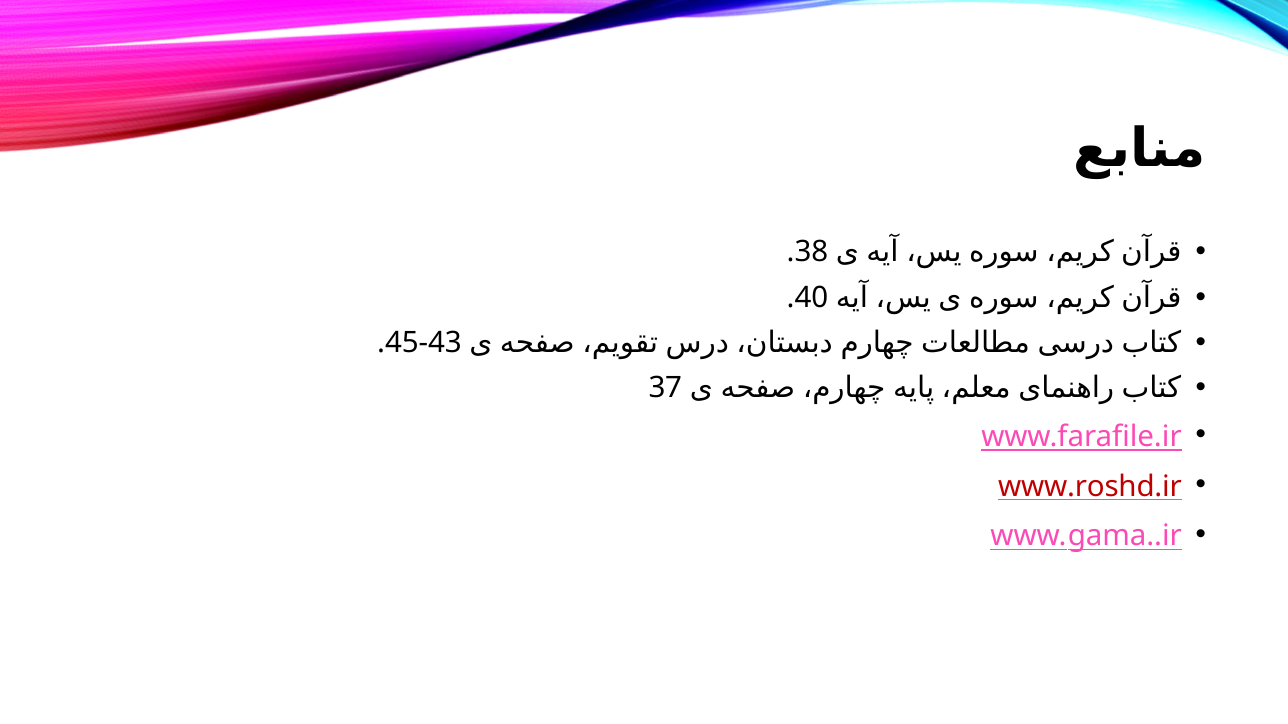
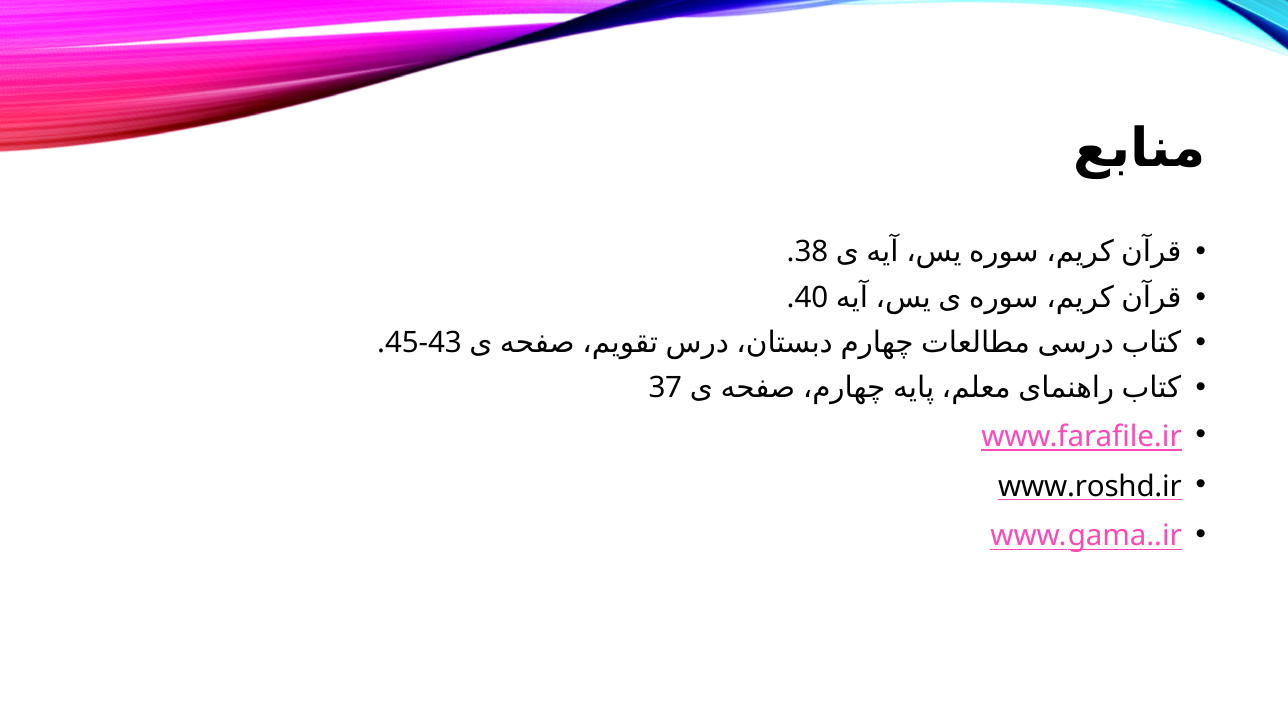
www.roshd.ir colour: red -> black
